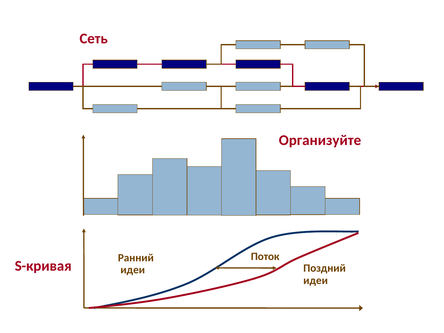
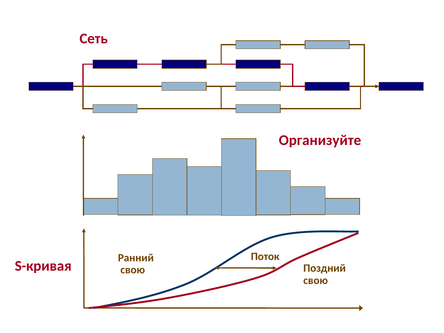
идеи at (133, 270): идеи -> свою
идеи at (316, 280): идеи -> свою
